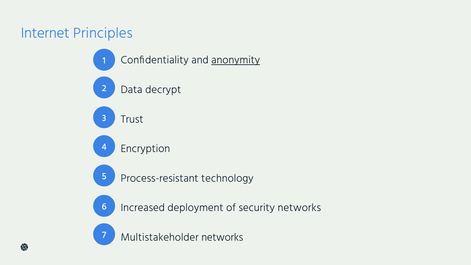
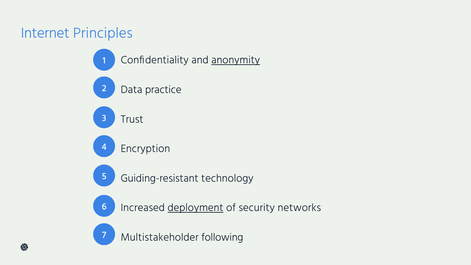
decrypt: decrypt -> practice
Process-resistant: Process-resistant -> Guiding-resistant
deployment underline: none -> present
Multistakeholder networks: networks -> following
